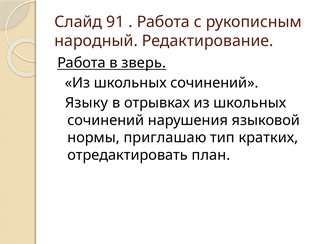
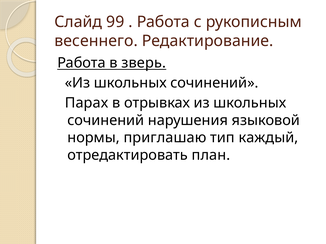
91: 91 -> 99
народный: народный -> весеннего
Языку: Языку -> Парах
кратких: кратких -> каждый
